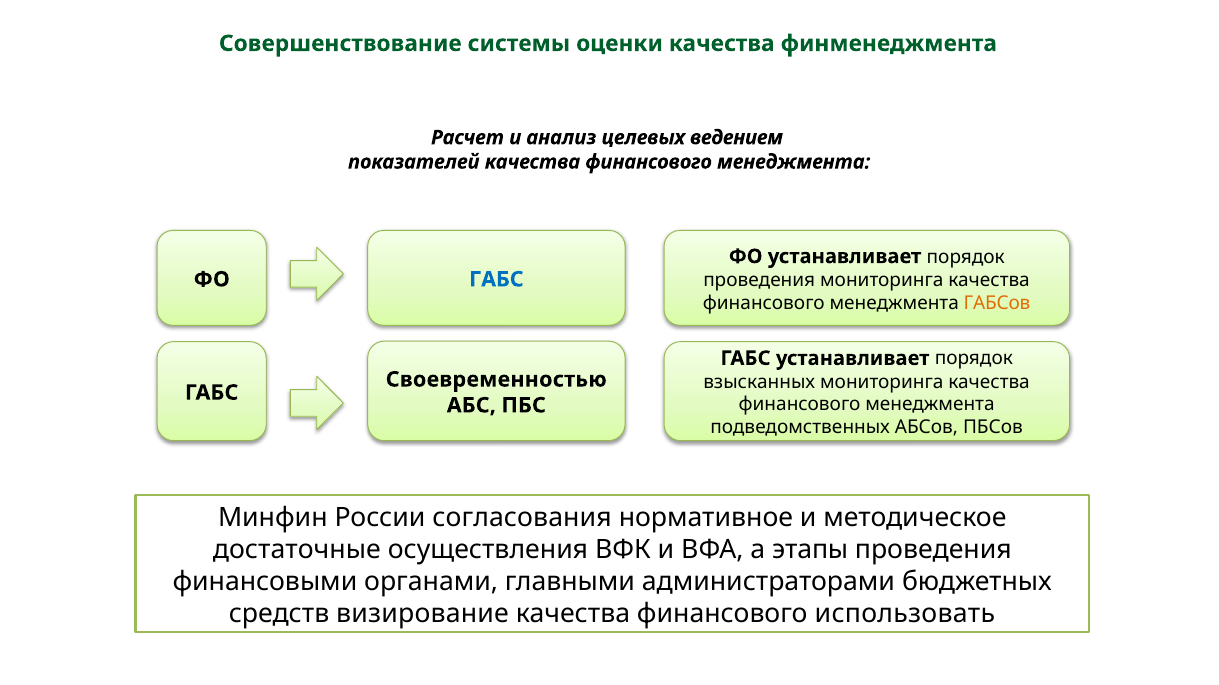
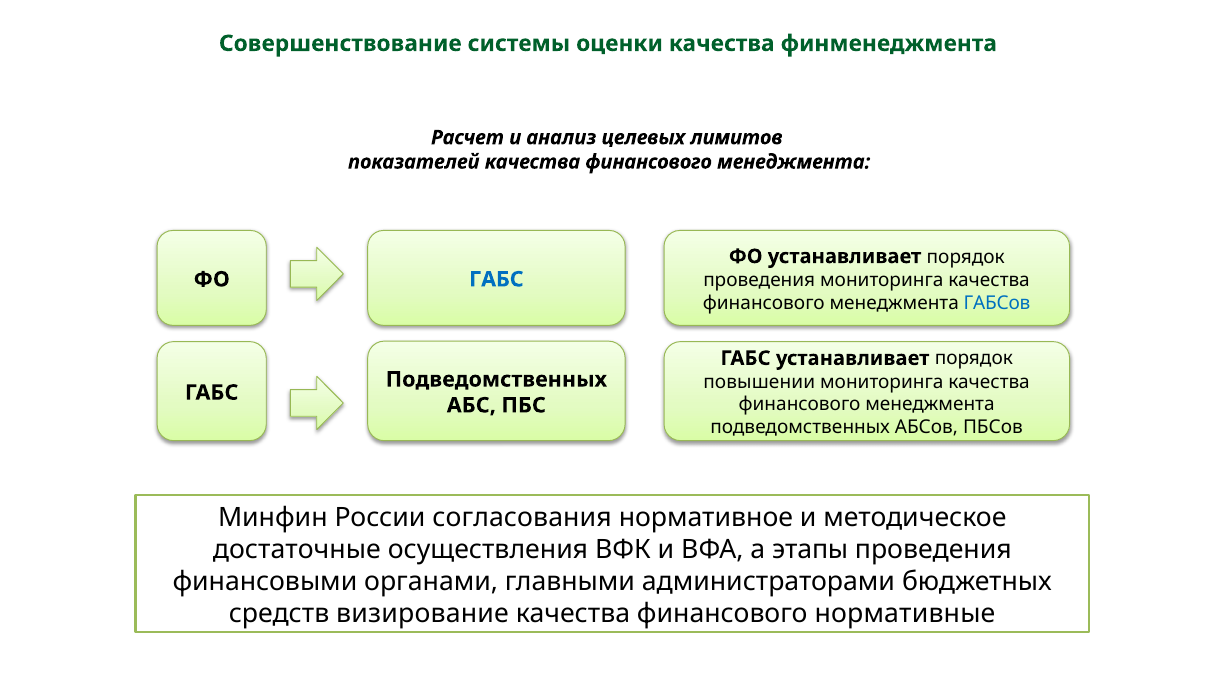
ведением: ведением -> лимитов
ГАБСов colour: orange -> blue
Своевременностью at (496, 380): Своевременностью -> Подведомственных
взысканных: взысканных -> повышении
использовать: использовать -> нормативные
